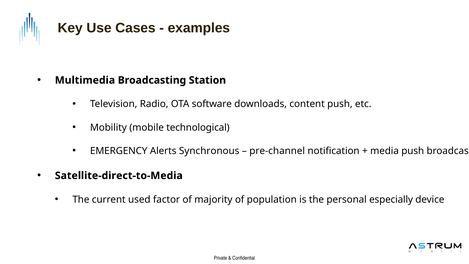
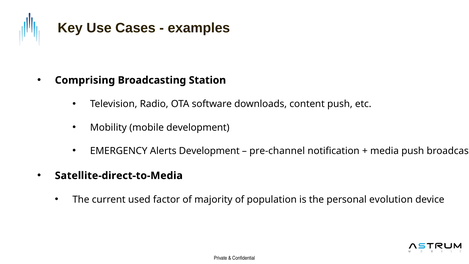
Multimedia: Multimedia -> Comprising
mobile technological: technological -> development
Alerts Synchronous: Synchronous -> Development
especially: especially -> evolution
